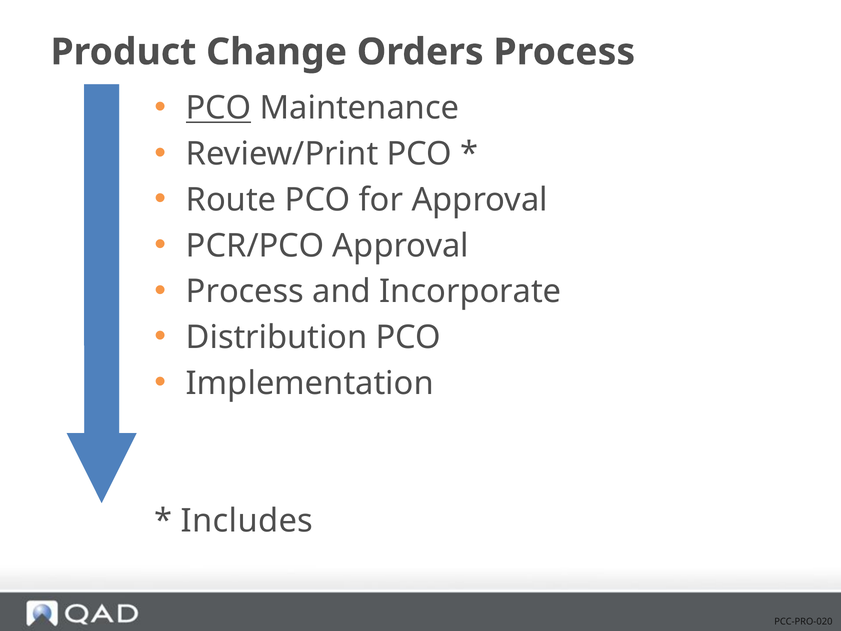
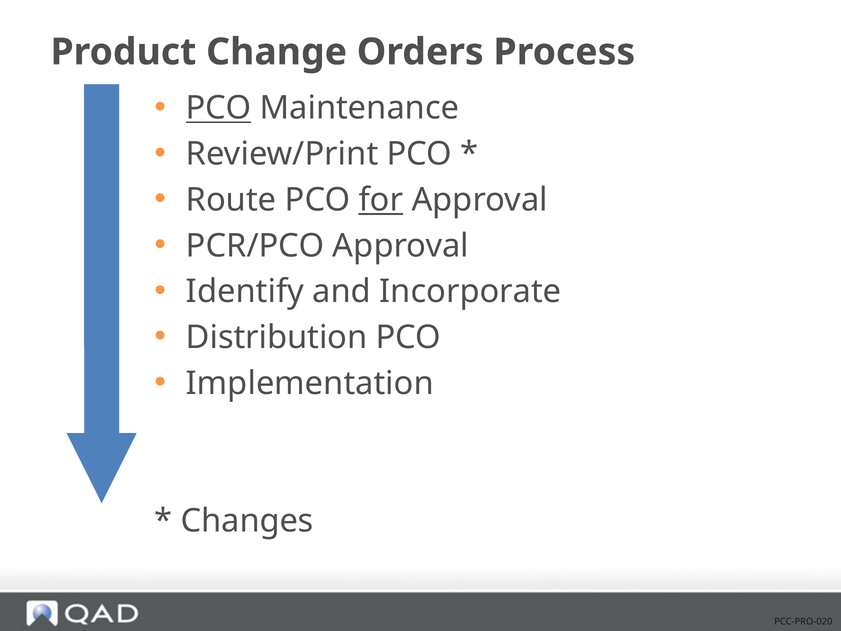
for underline: none -> present
Process at (245, 291): Process -> Identify
Includes: Includes -> Changes
